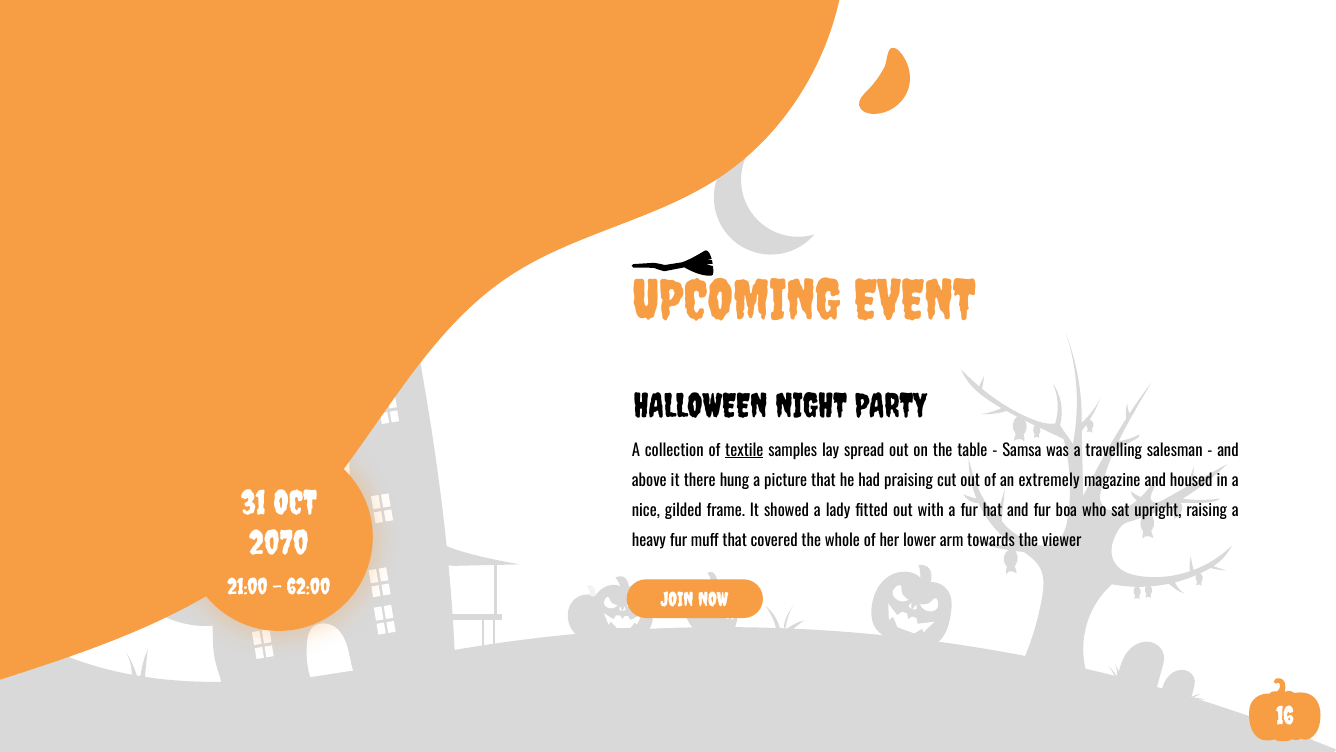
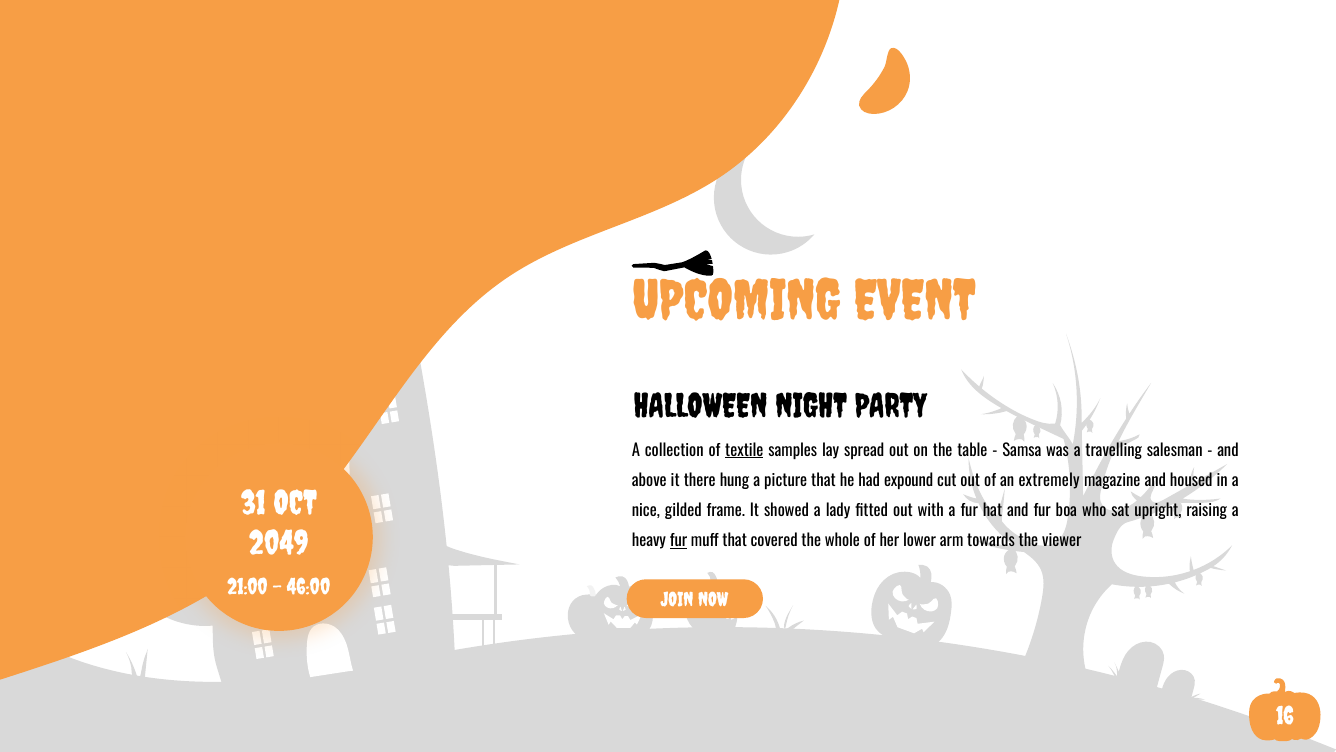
praising: praising -> expound
2070: 2070 -> 2049
fur at (678, 541) underline: none -> present
62:00: 62:00 -> 46:00
